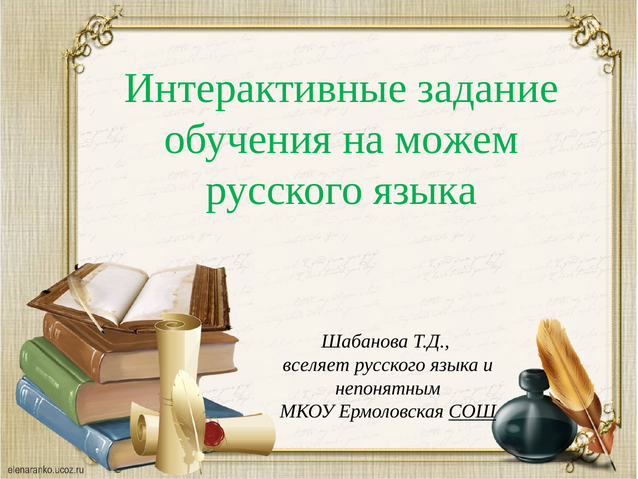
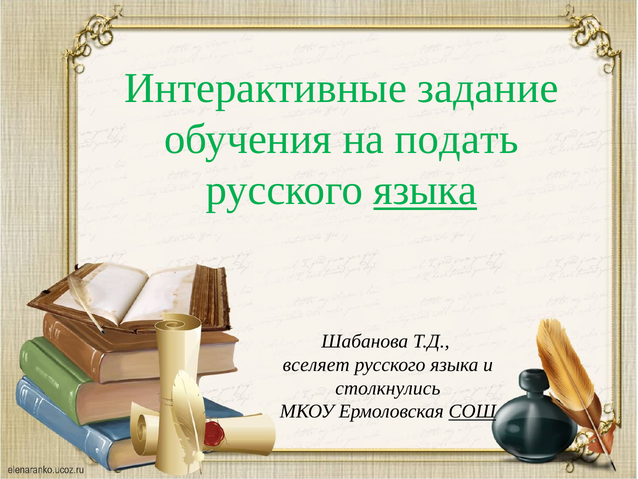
можем: можем -> подать
языка at (425, 190) underline: none -> present
непонятным: непонятным -> столкнулись
